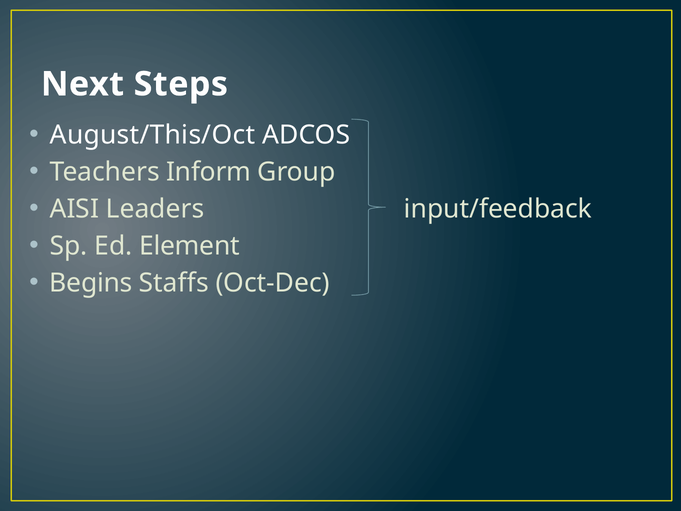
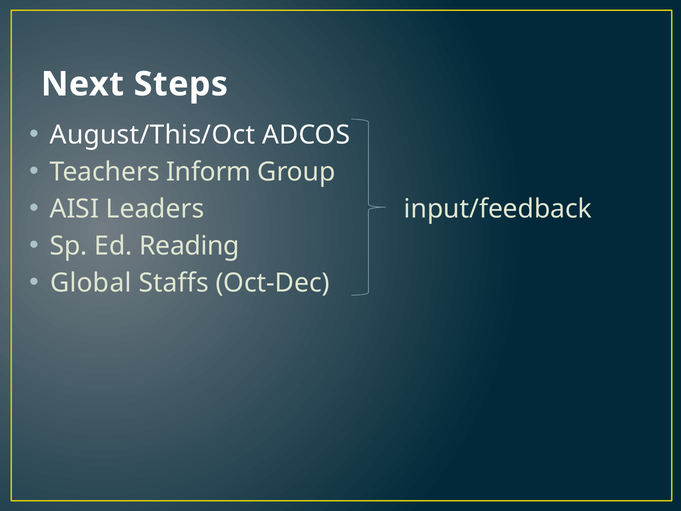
Element: Element -> Reading
Begins: Begins -> Global
